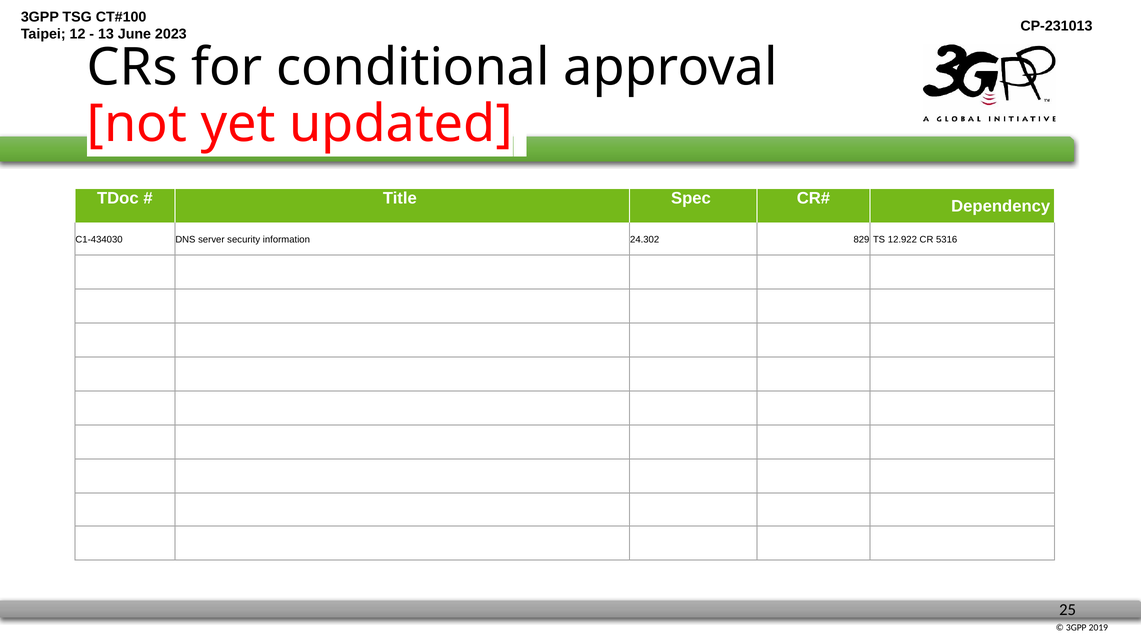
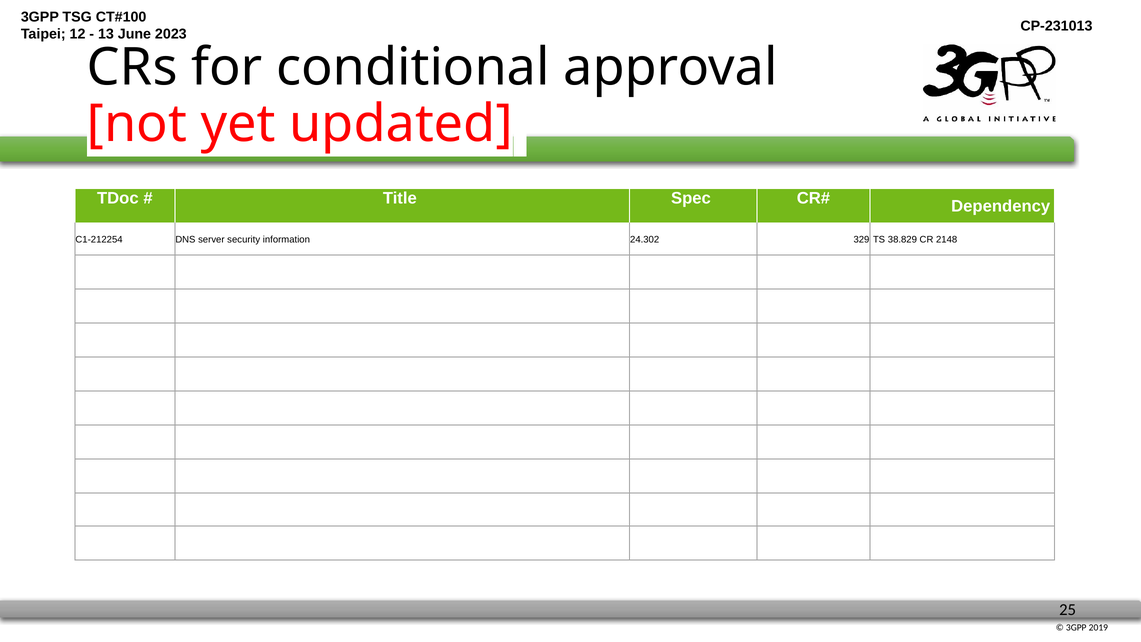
C1-434030: C1-434030 -> C1-212254
829: 829 -> 329
12.922: 12.922 -> 38.829
5316: 5316 -> 2148
